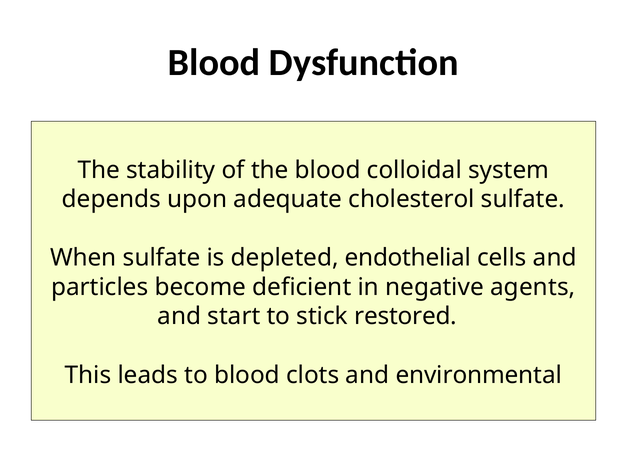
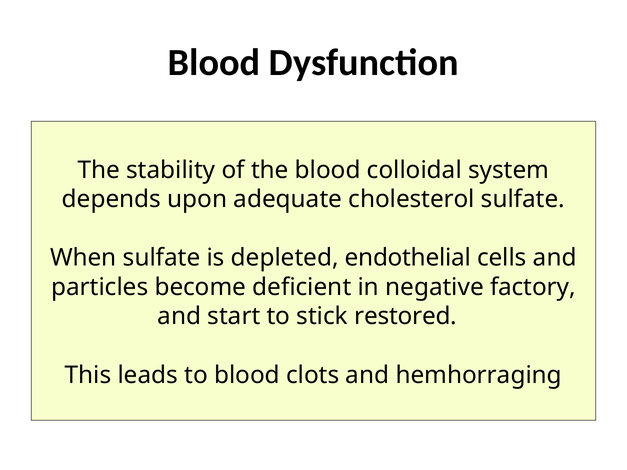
agents: agents -> factory
environmental: environmental -> hemhorraging
